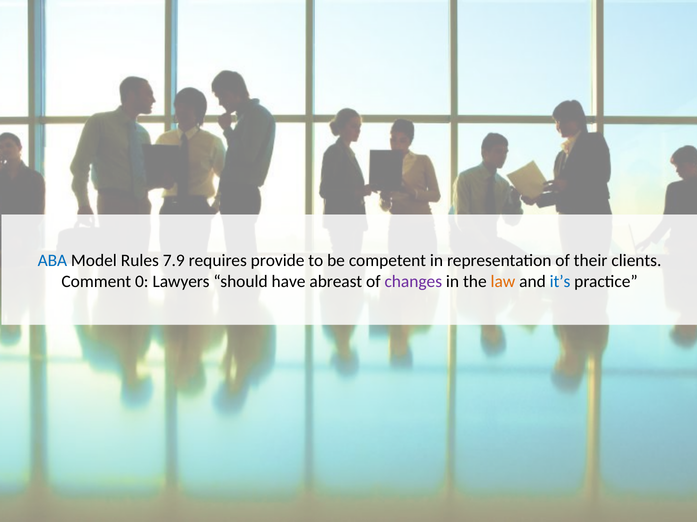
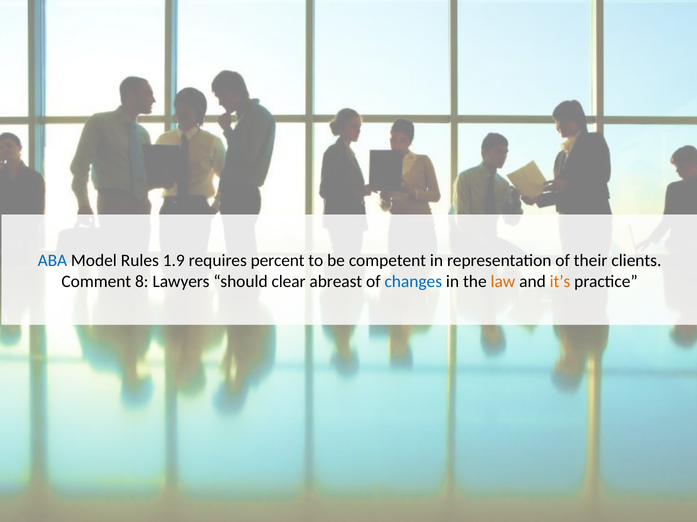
7.9: 7.9 -> 1.9
provide: provide -> percent
0: 0 -> 8
have: have -> clear
changes colour: purple -> blue
it’s colour: blue -> orange
